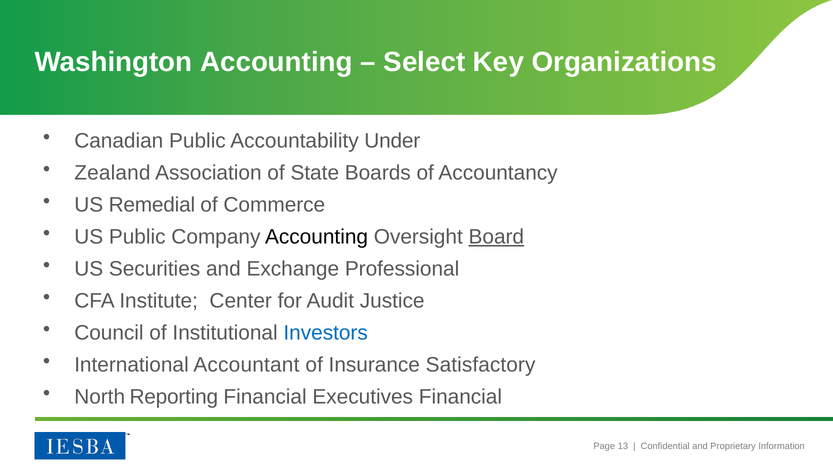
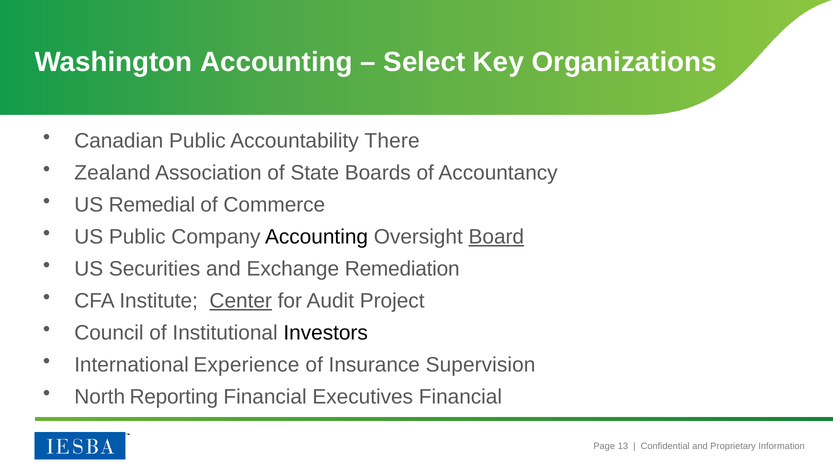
Under: Under -> There
Professional: Professional -> Remediation
Center underline: none -> present
Justice: Justice -> Project
Investors colour: blue -> black
Accountant: Accountant -> Experience
Satisfactory: Satisfactory -> Supervision
